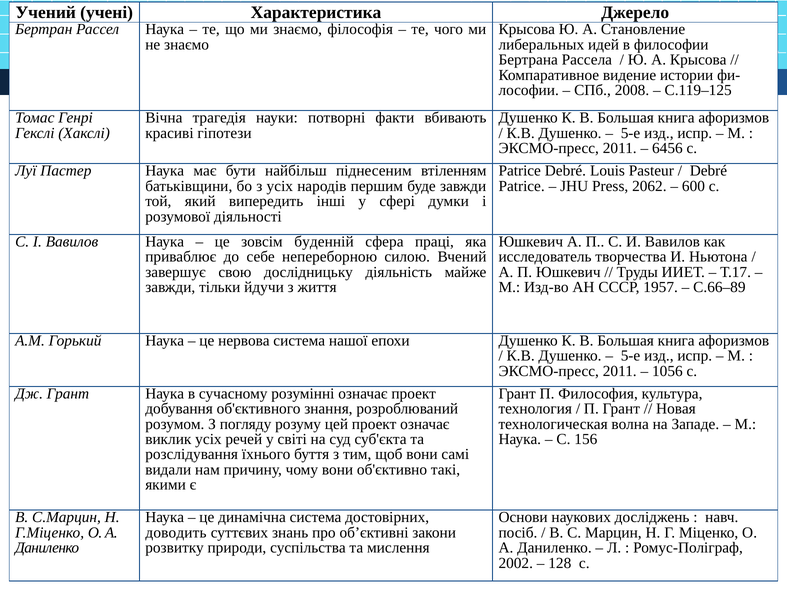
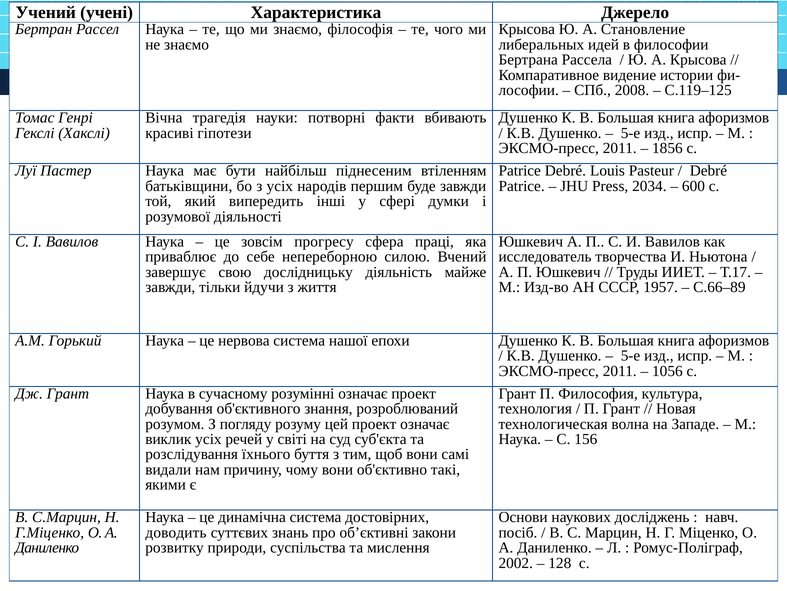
6456: 6456 -> 1856
2062: 2062 -> 2034
буденній: буденній -> прогресу
